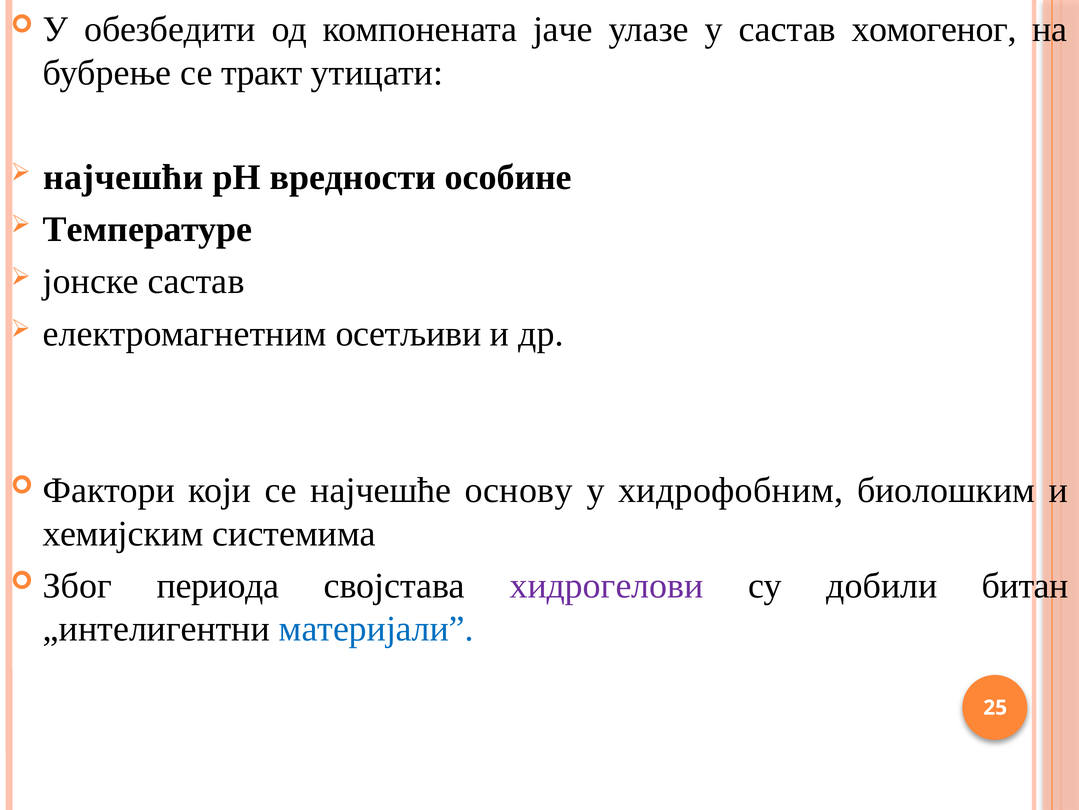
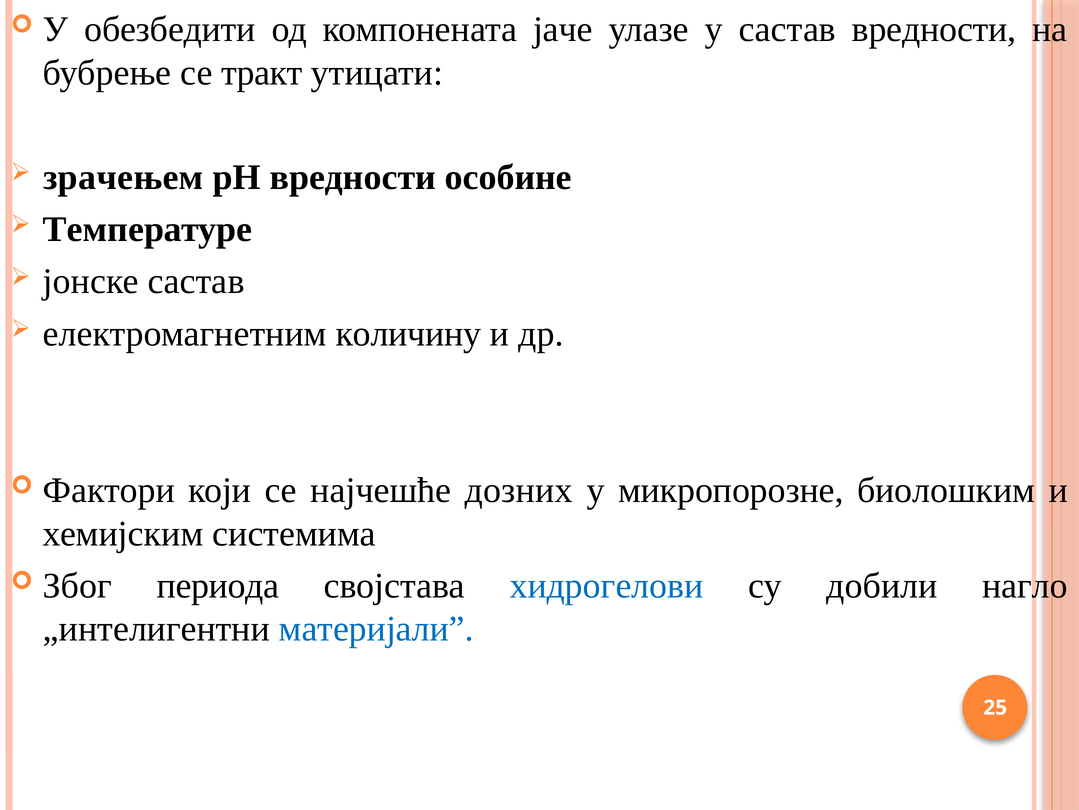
састав хомогеног: хомогеног -> вредности
најчешћи: најчешћи -> зрачењем
осетљиви: осетљиви -> количину
основу: основу -> дозних
хидрофобним: хидрофобним -> микропорозне
хидрогелови colour: purple -> blue
битан: битан -> нагло
